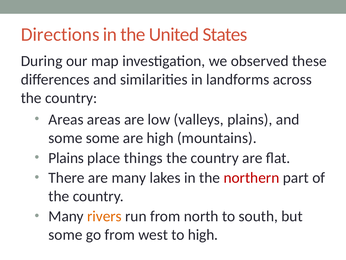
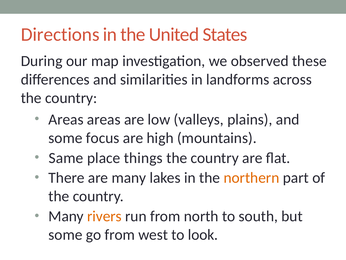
some some: some -> focus
Plains at (66, 158): Plains -> Same
northern colour: red -> orange
to high: high -> look
